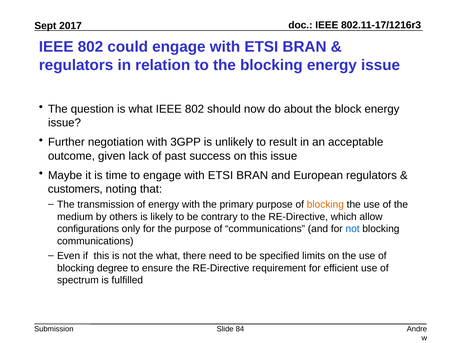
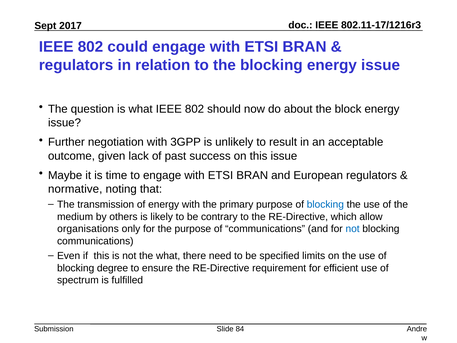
customers: customers -> normative
blocking at (325, 204) colour: orange -> blue
configurations: configurations -> organisations
